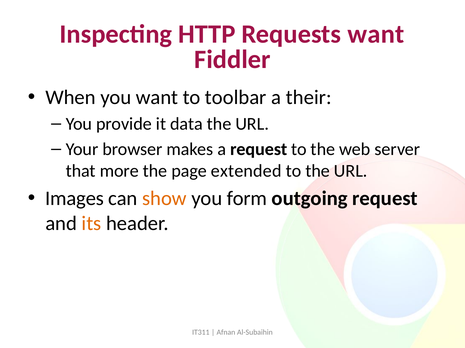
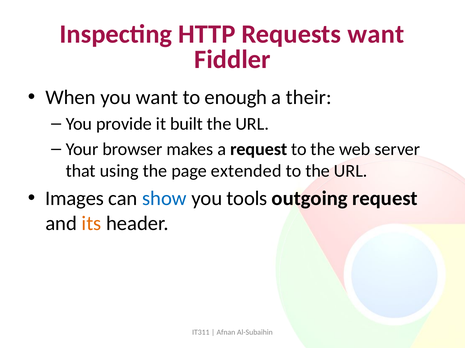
toolbar: toolbar -> enough
data: data -> built
more: more -> using
show colour: orange -> blue
form: form -> tools
